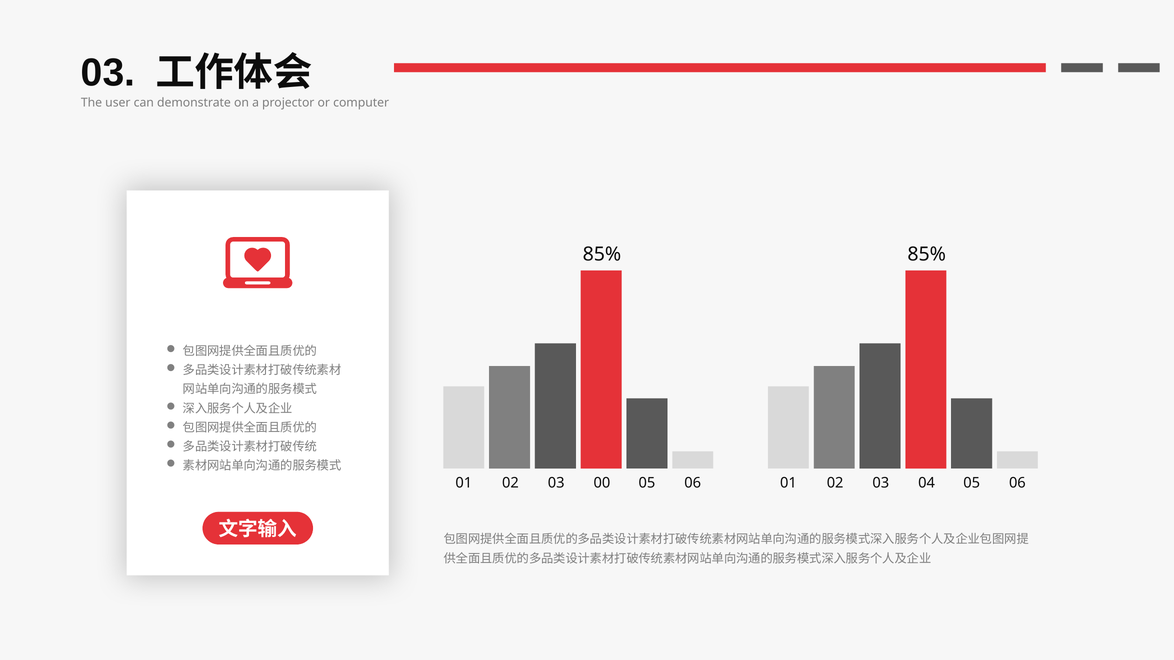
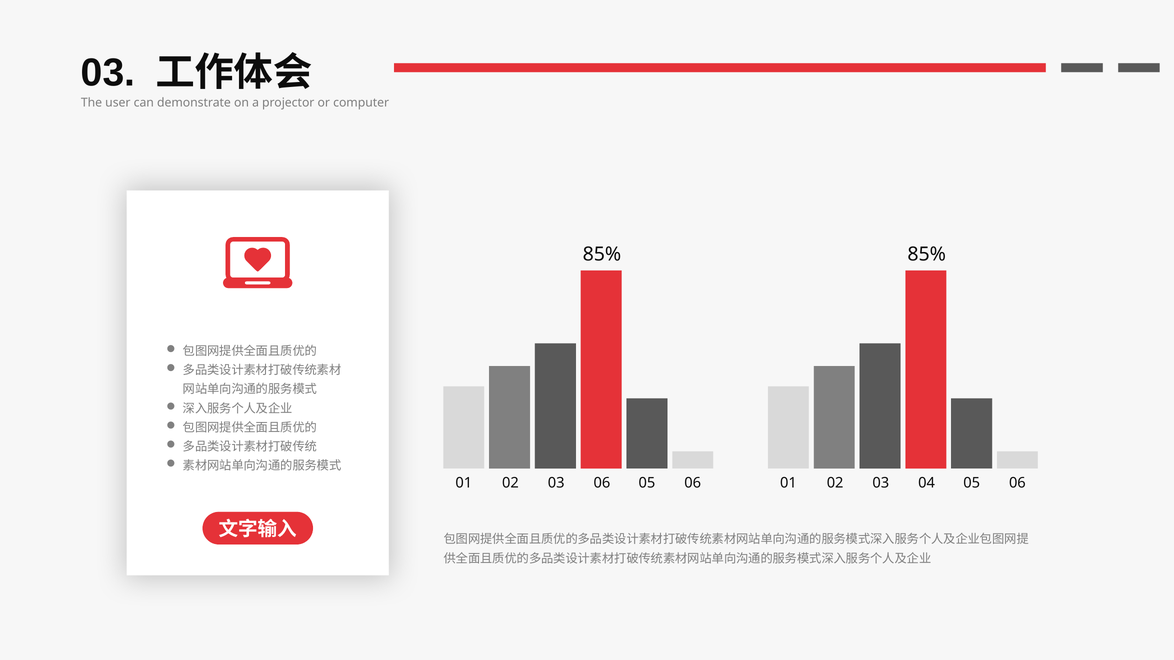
03 00: 00 -> 06
